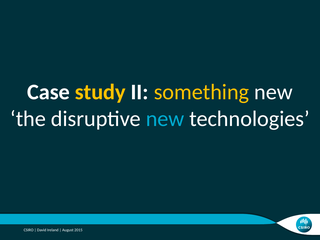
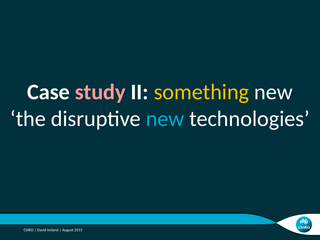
study colour: yellow -> pink
